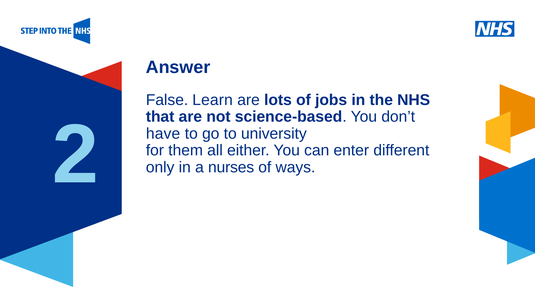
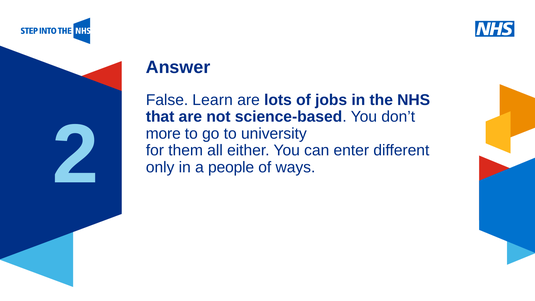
have: have -> more
nurses: nurses -> people
